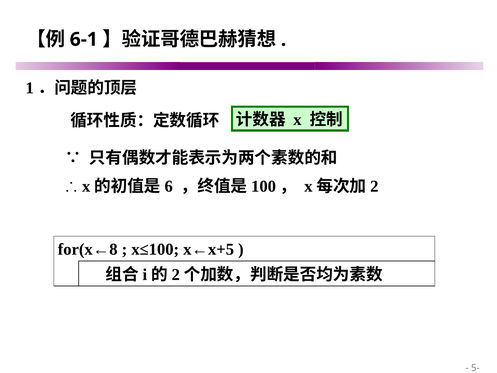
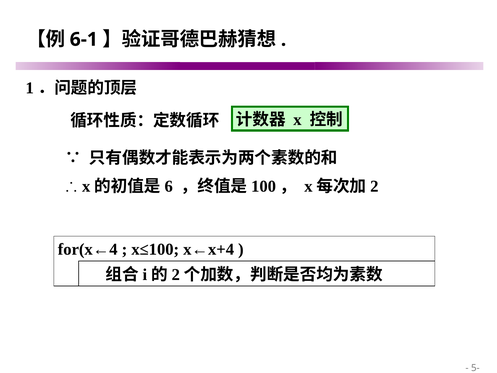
for(x←8: for(x←8 -> for(x←4
x←x+5: x←x+5 -> x←x+4
